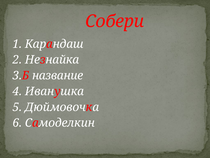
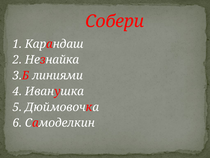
название: название -> линиями
